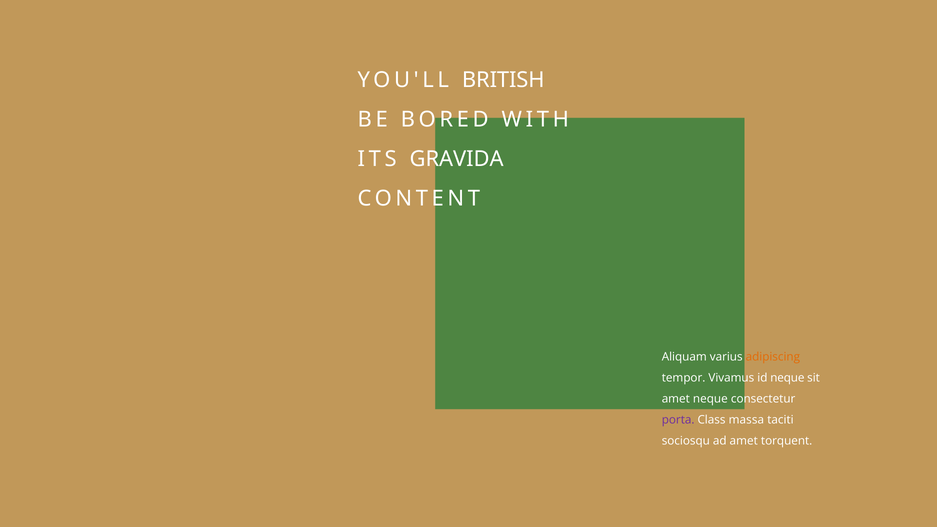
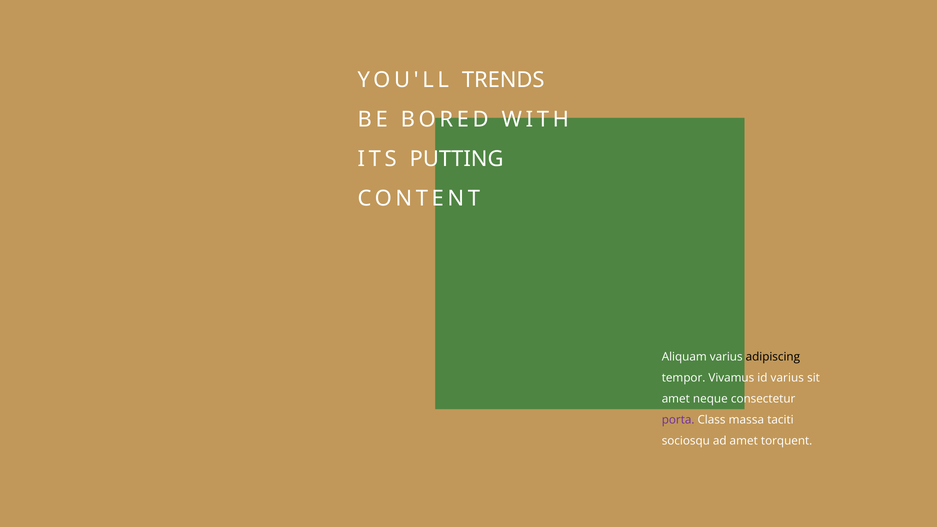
BRITISH: BRITISH -> TRENDS
GRAVIDA: GRAVIDA -> PUTTING
adipiscing colour: orange -> black
id neque: neque -> varius
